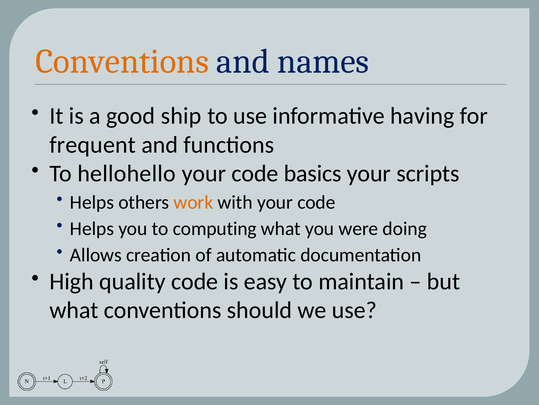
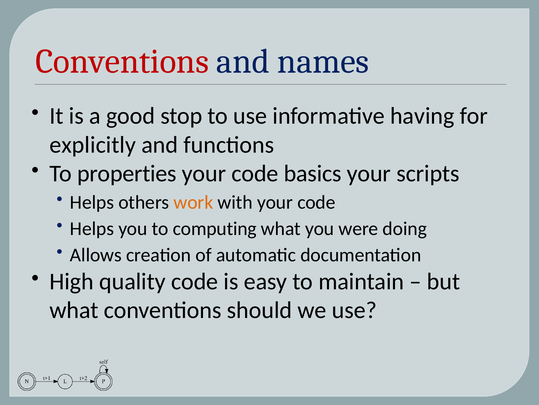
Conventions at (122, 61) colour: orange -> red
ship: ship -> stop
frequent: frequent -> explicitly
hellohello: hellohello -> properties
